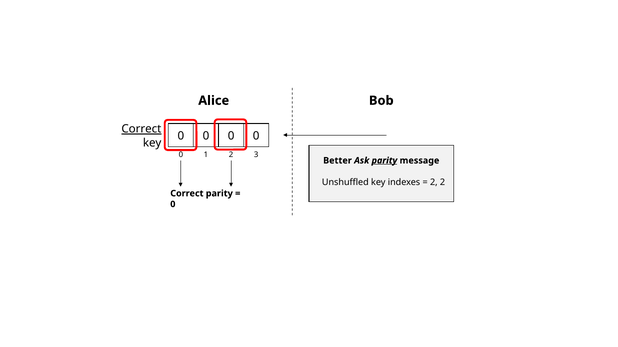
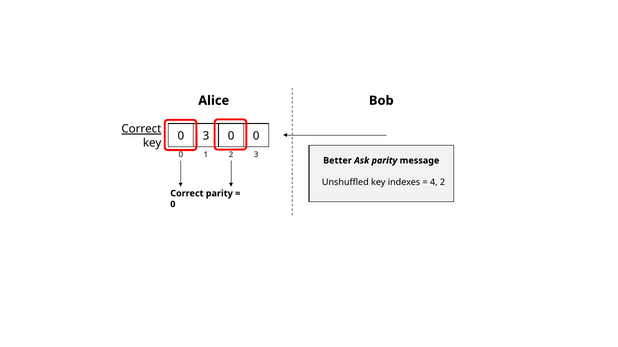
0 at (206, 136): 0 -> 3
parity at (384, 161) underline: present -> none
2 at (434, 182): 2 -> 4
